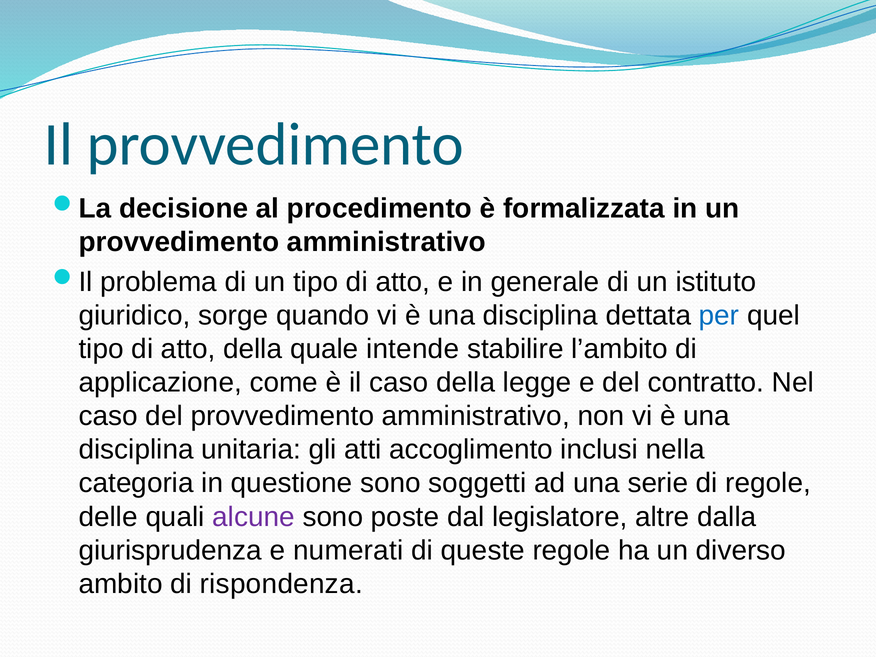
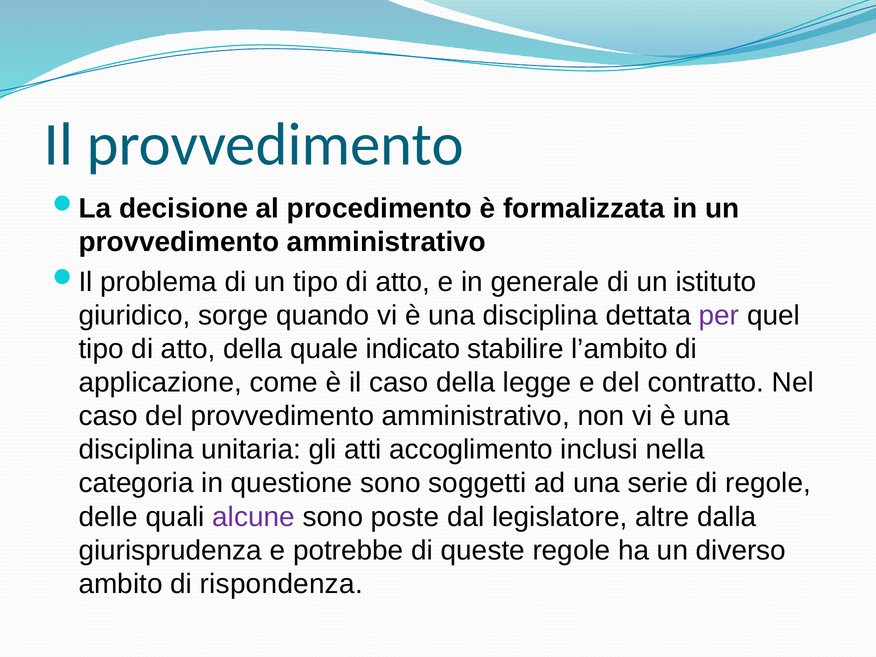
per colour: blue -> purple
intende: intende -> indicato
numerati: numerati -> potrebbe
